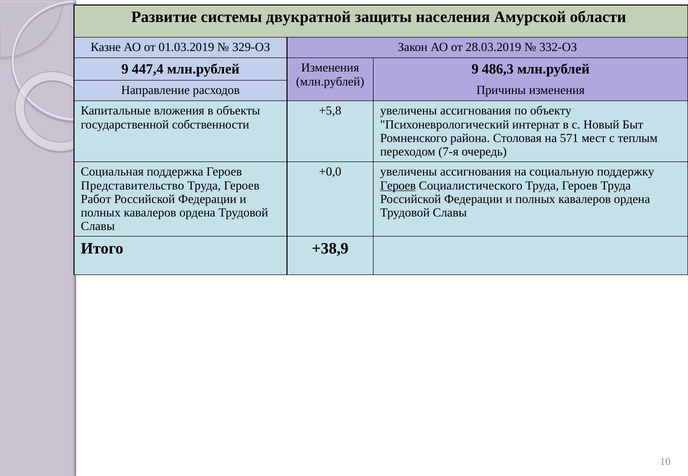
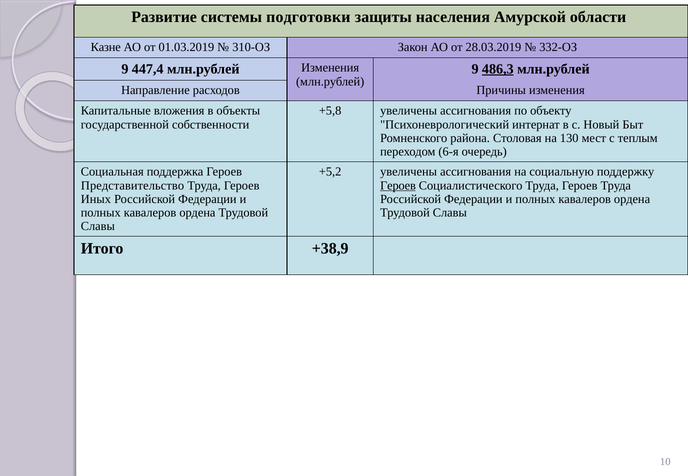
двукратной: двукратной -> подготовки
329-ОЗ: 329-ОЗ -> 310-ОЗ
486,3 underline: none -> present
571: 571 -> 130
7-я: 7-я -> 6-я
+0,0: +0,0 -> +5,2
Работ: Работ -> Иных
